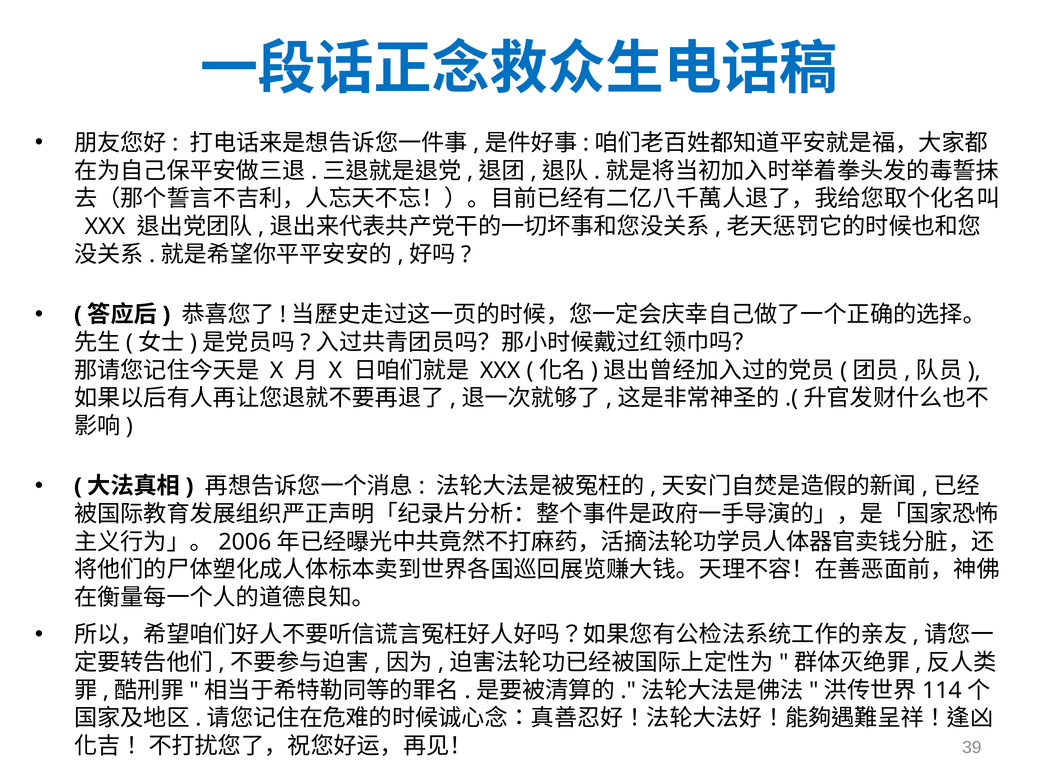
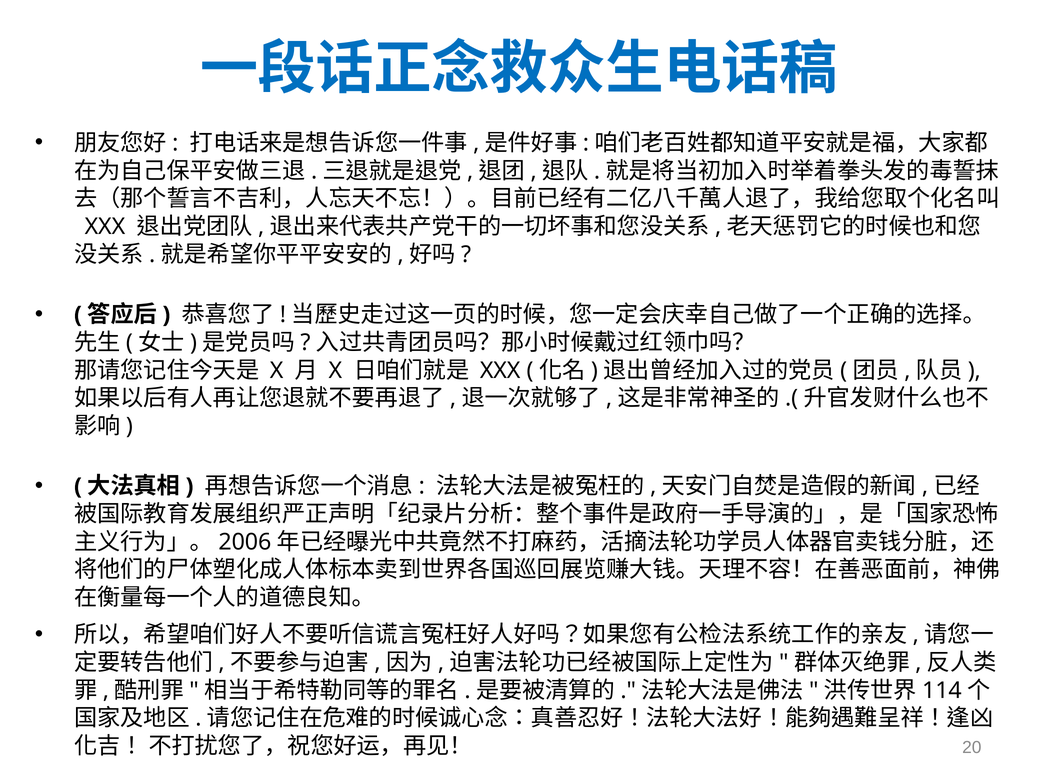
39: 39 -> 20
